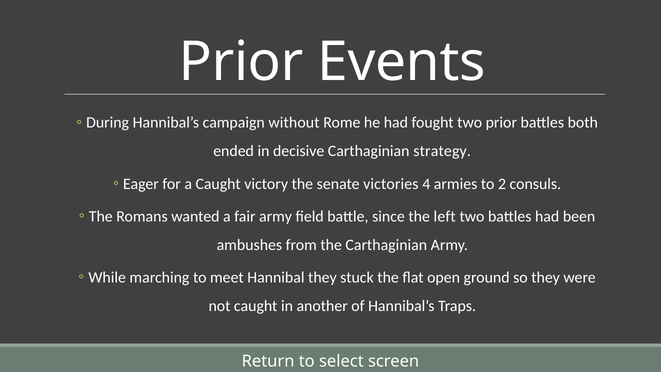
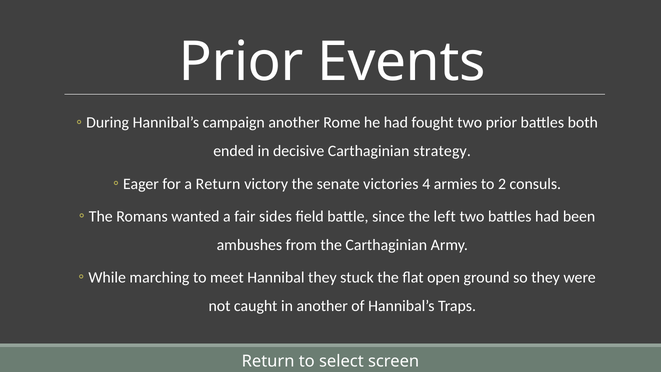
campaign without: without -> another
a Caught: Caught -> Return
fair army: army -> sides
